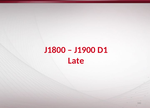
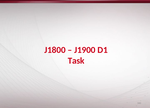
Late: Late -> Task
